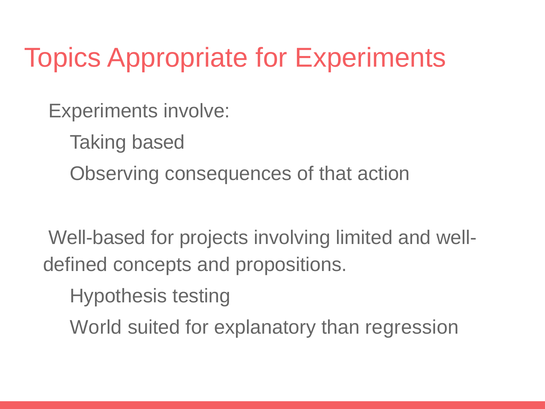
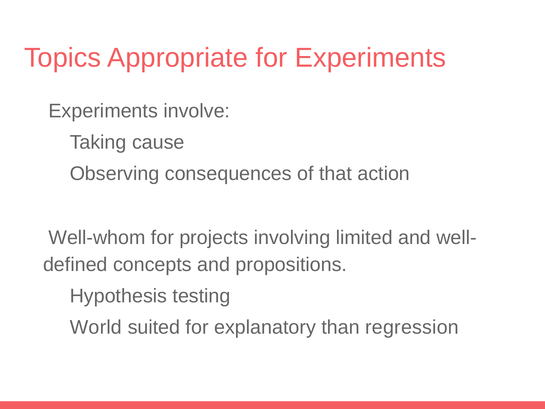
based: based -> cause
Well-based: Well-based -> Well-whom
